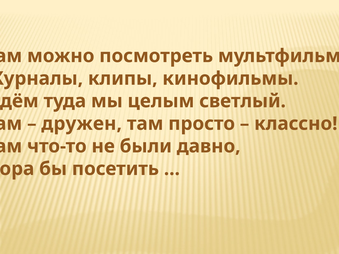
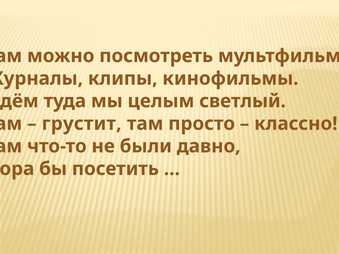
дружен: дружен -> грустит
